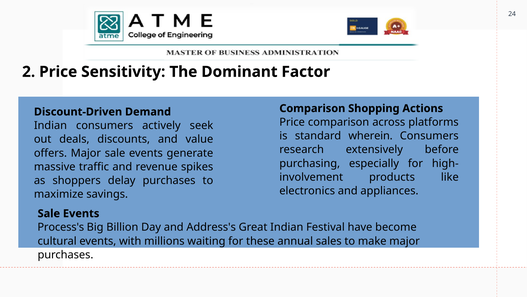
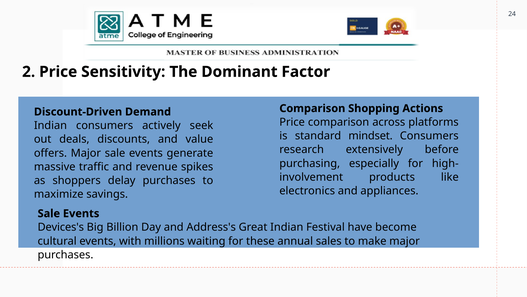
wherein: wherein -> mindset
Process's: Process's -> Devices's
